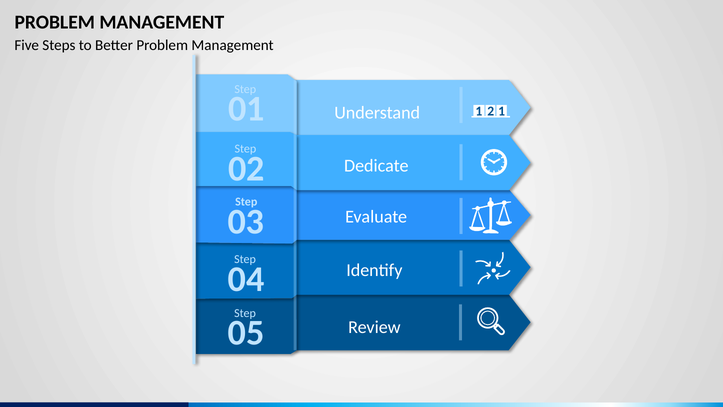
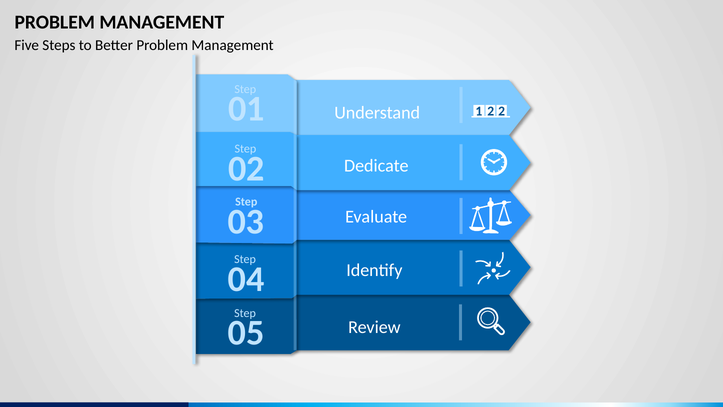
1 1: 1 -> 2
